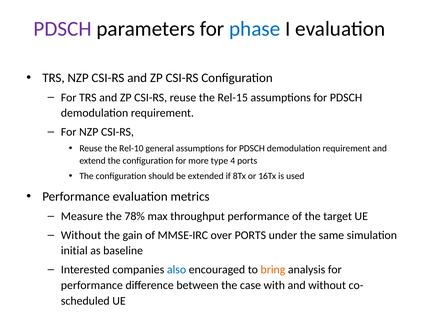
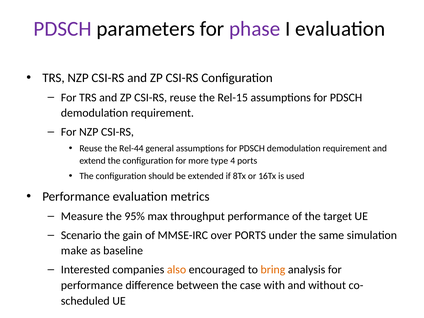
phase colour: blue -> purple
Rel-10: Rel-10 -> Rel-44
78%: 78% -> 95%
Without at (81, 235): Without -> Scenario
initial: initial -> make
also colour: blue -> orange
